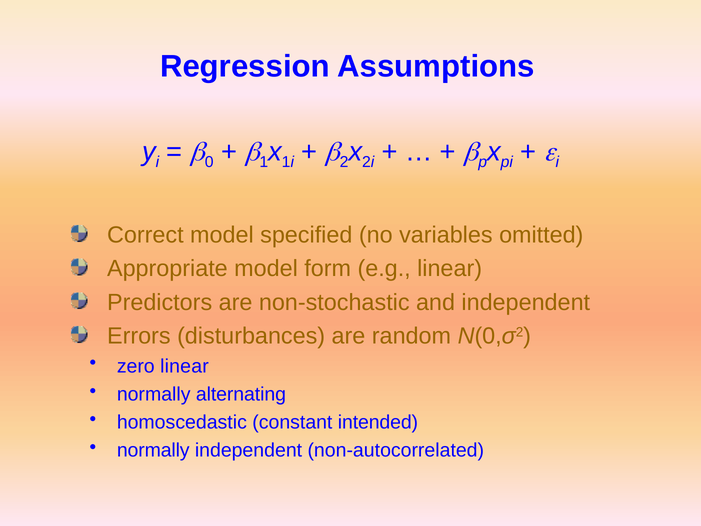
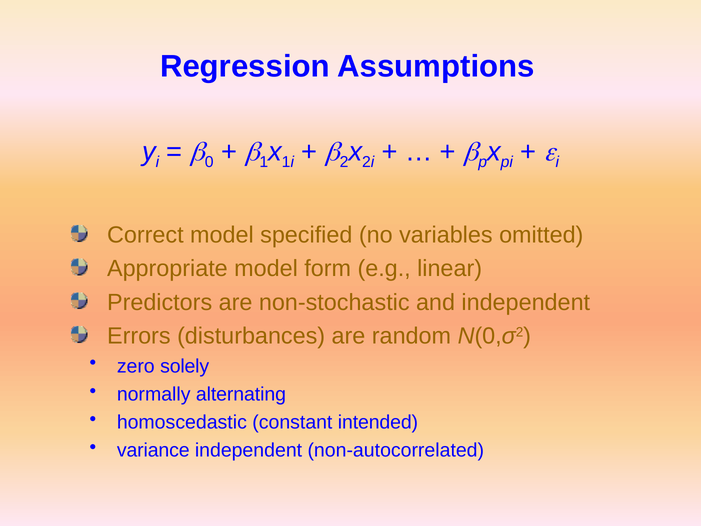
zero linear: linear -> solely
normally at (153, 450): normally -> variance
